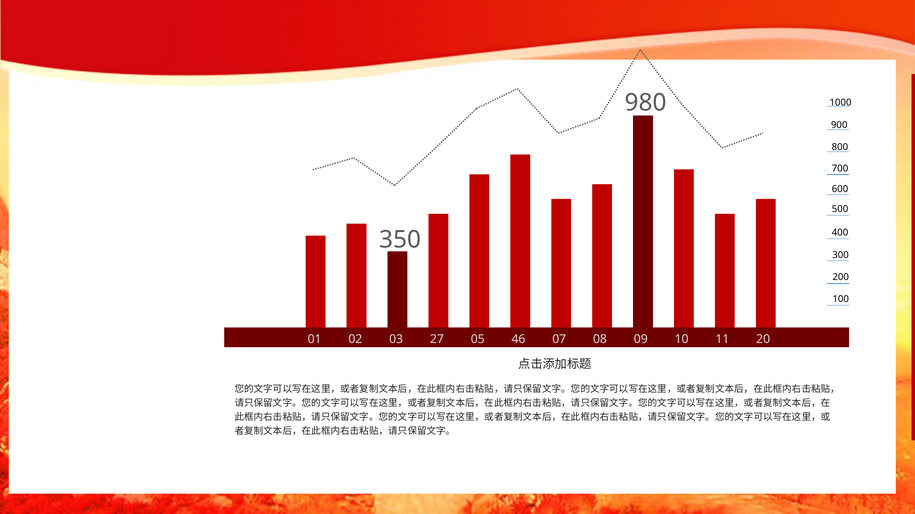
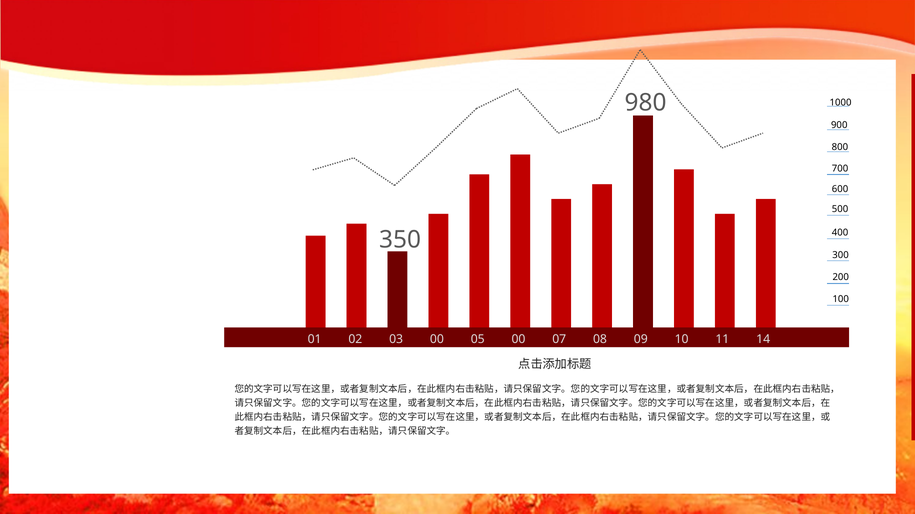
03 27: 27 -> 00
05 46: 46 -> 00
20: 20 -> 14
